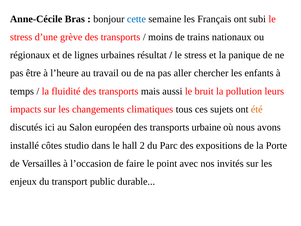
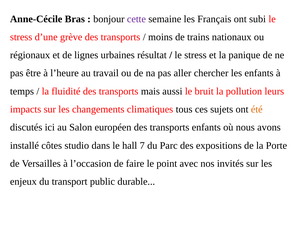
cette colour: blue -> purple
transports urbaine: urbaine -> enfants
2: 2 -> 7
